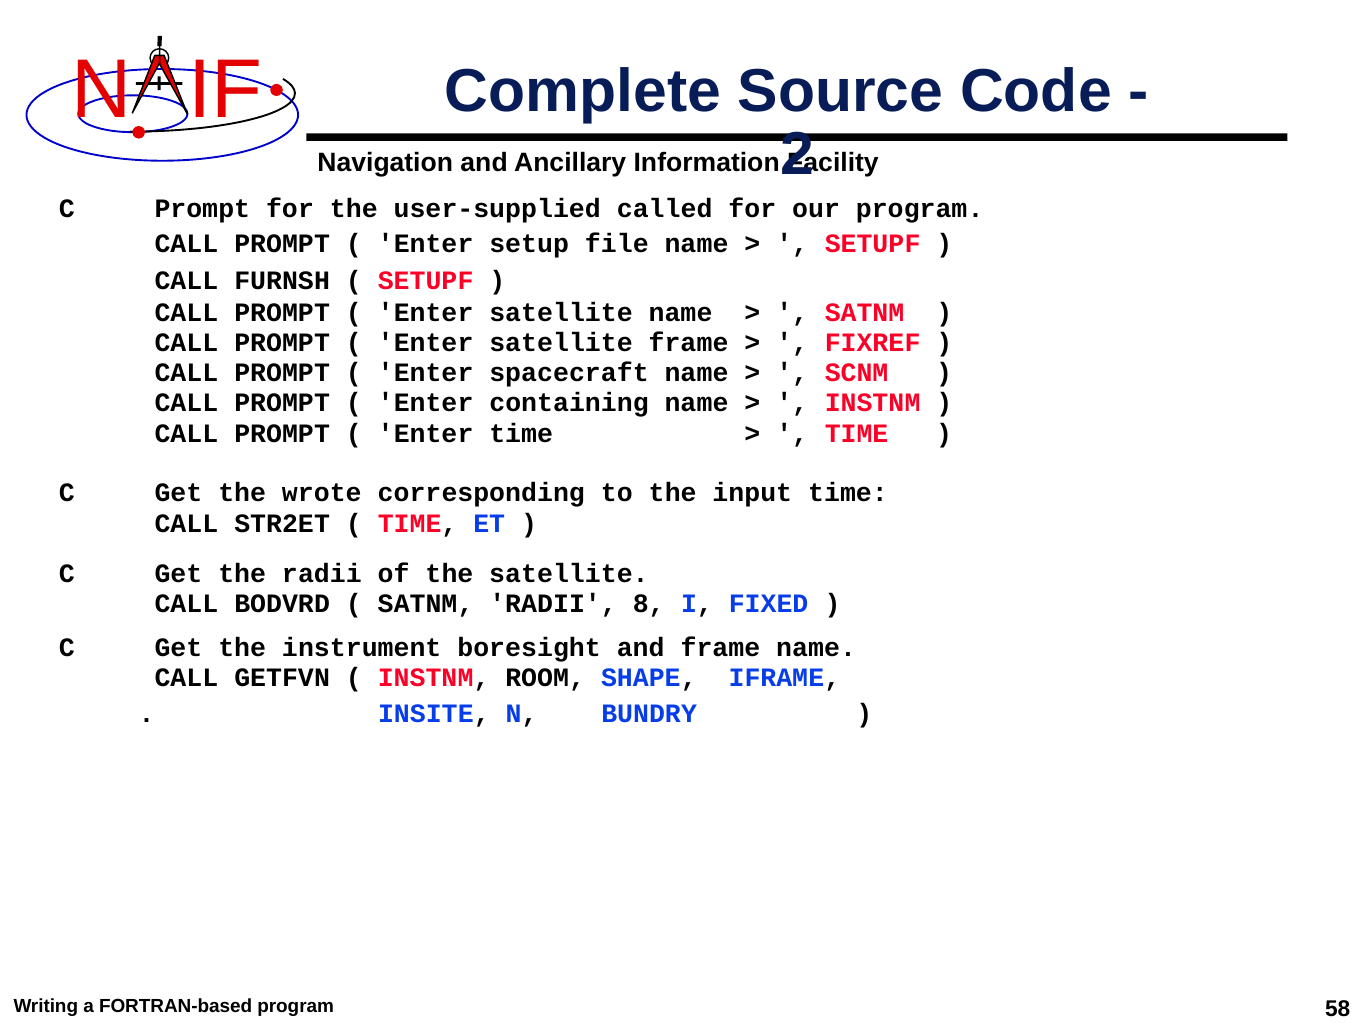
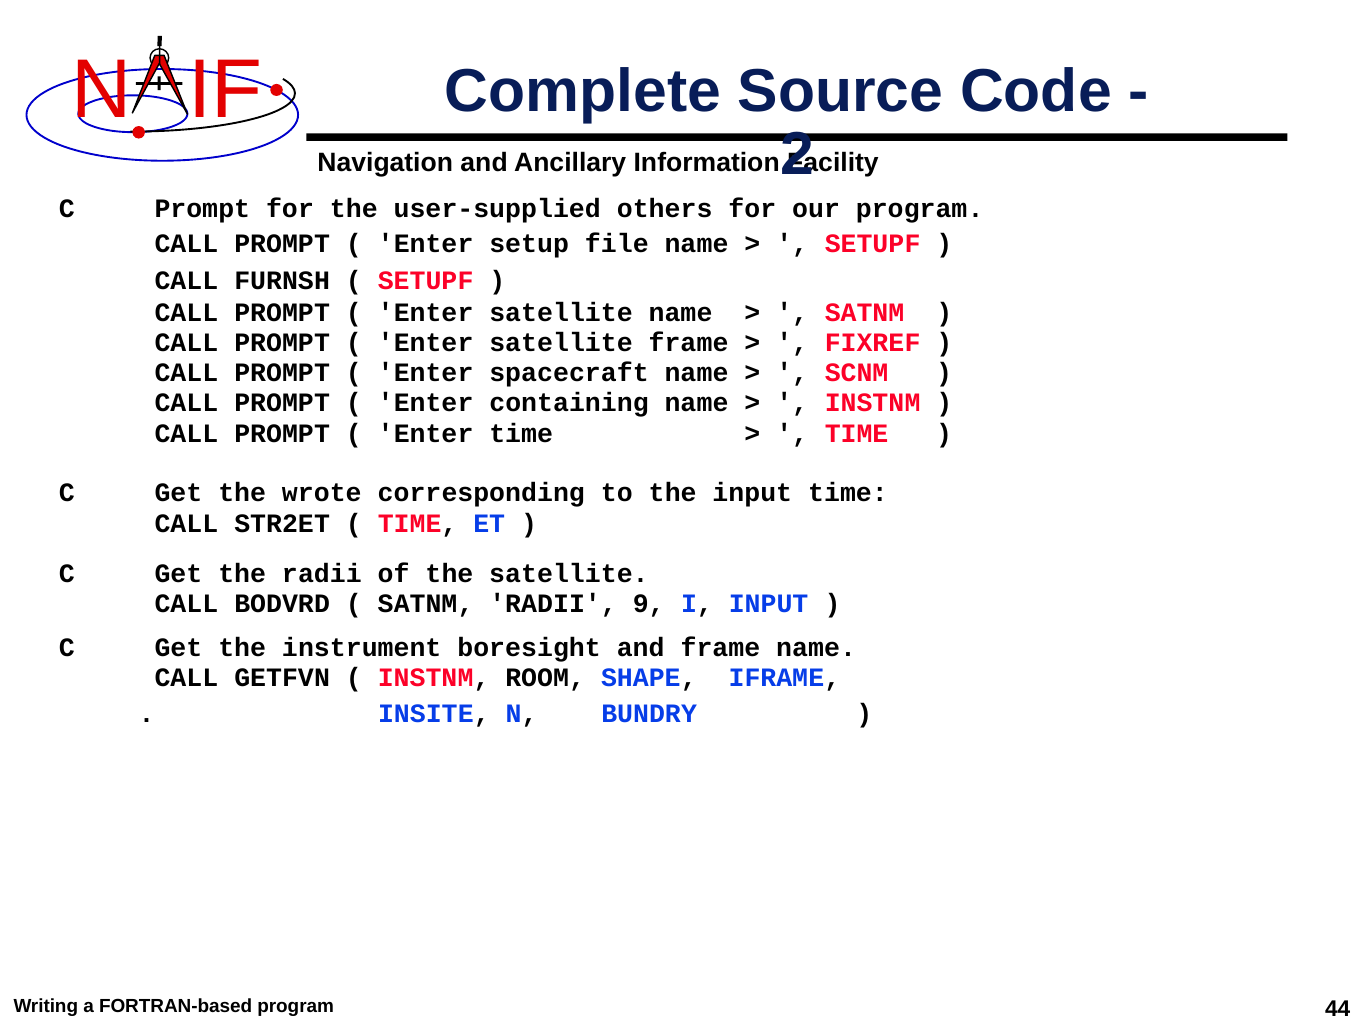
called: called -> others
8: 8 -> 9
I FIXED: FIXED -> INPUT
58: 58 -> 44
